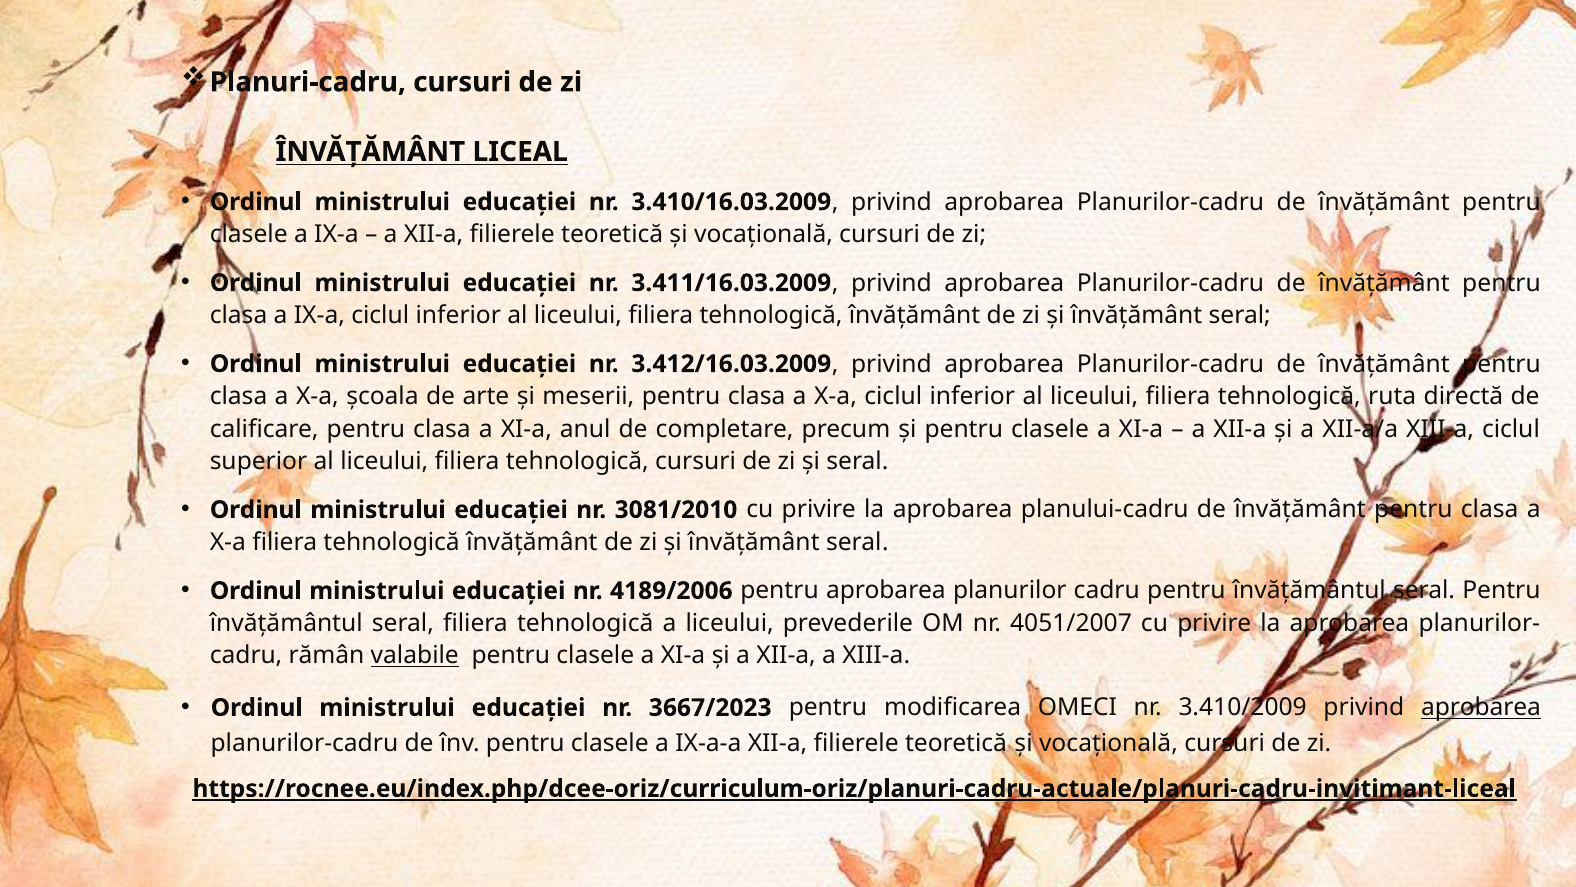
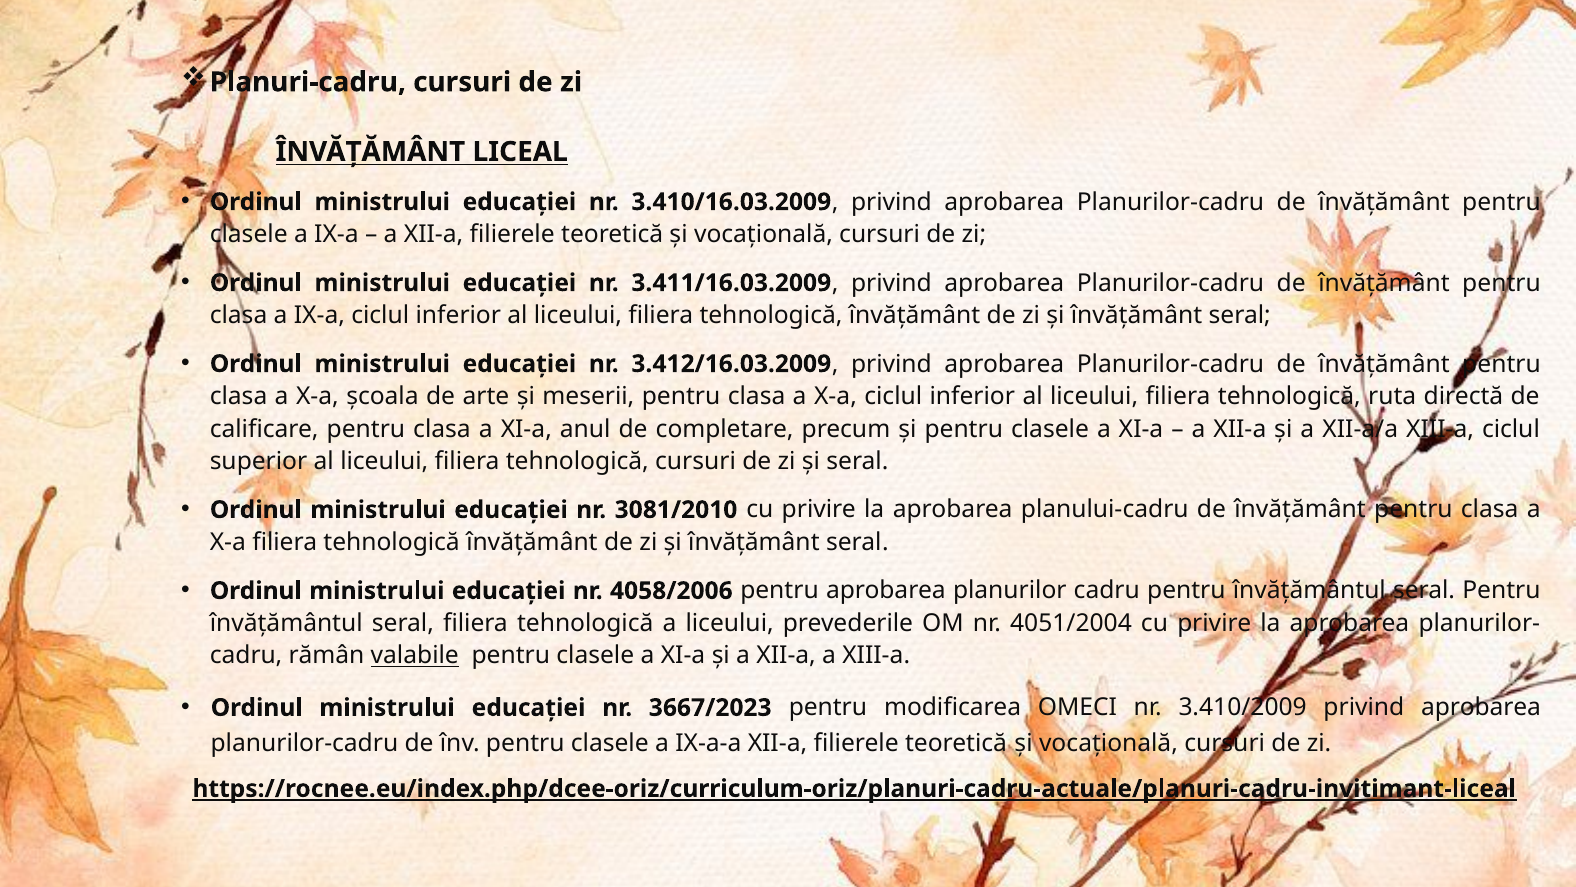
4189/2006: 4189/2006 -> 4058/2006
4051/2007: 4051/2007 -> 4051/2004
aprobarea at (1481, 707) underline: present -> none
